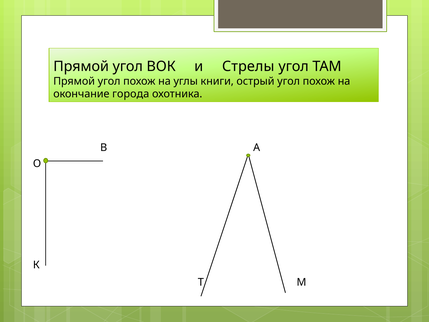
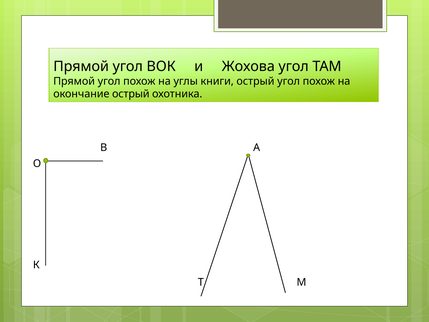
Стрелы: Стрелы -> Жохова
окончание города: города -> острый
